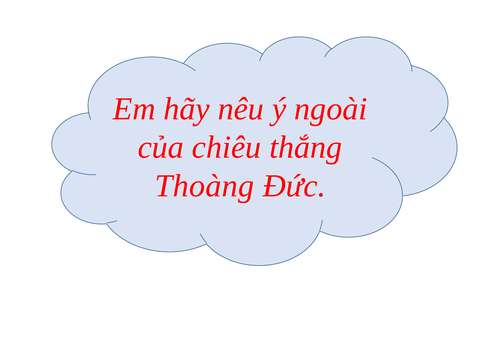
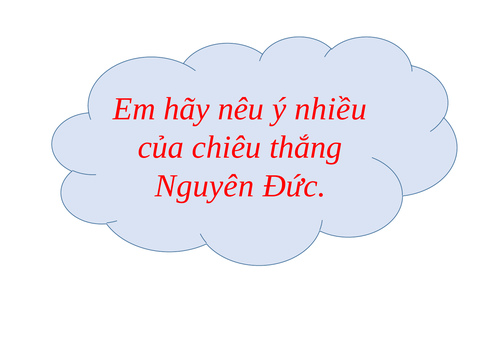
ngoài: ngoài -> nhiều
Thoàng: Thoàng -> Nguyên
